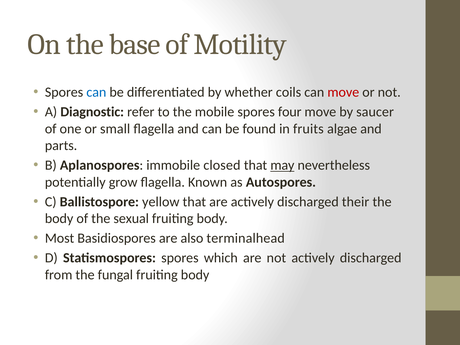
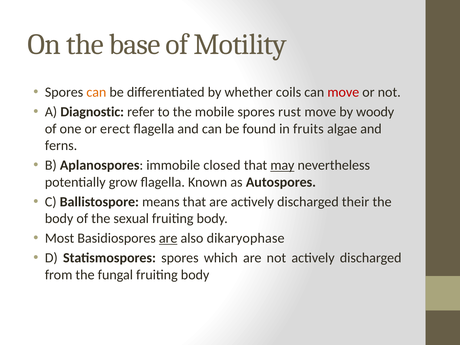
can at (96, 92) colour: blue -> orange
four: four -> rust
saucer: saucer -> woody
small: small -> erect
parts: parts -> ferns
yellow: yellow -> means
are at (168, 238) underline: none -> present
terminalhead: terminalhead -> dikaryophase
